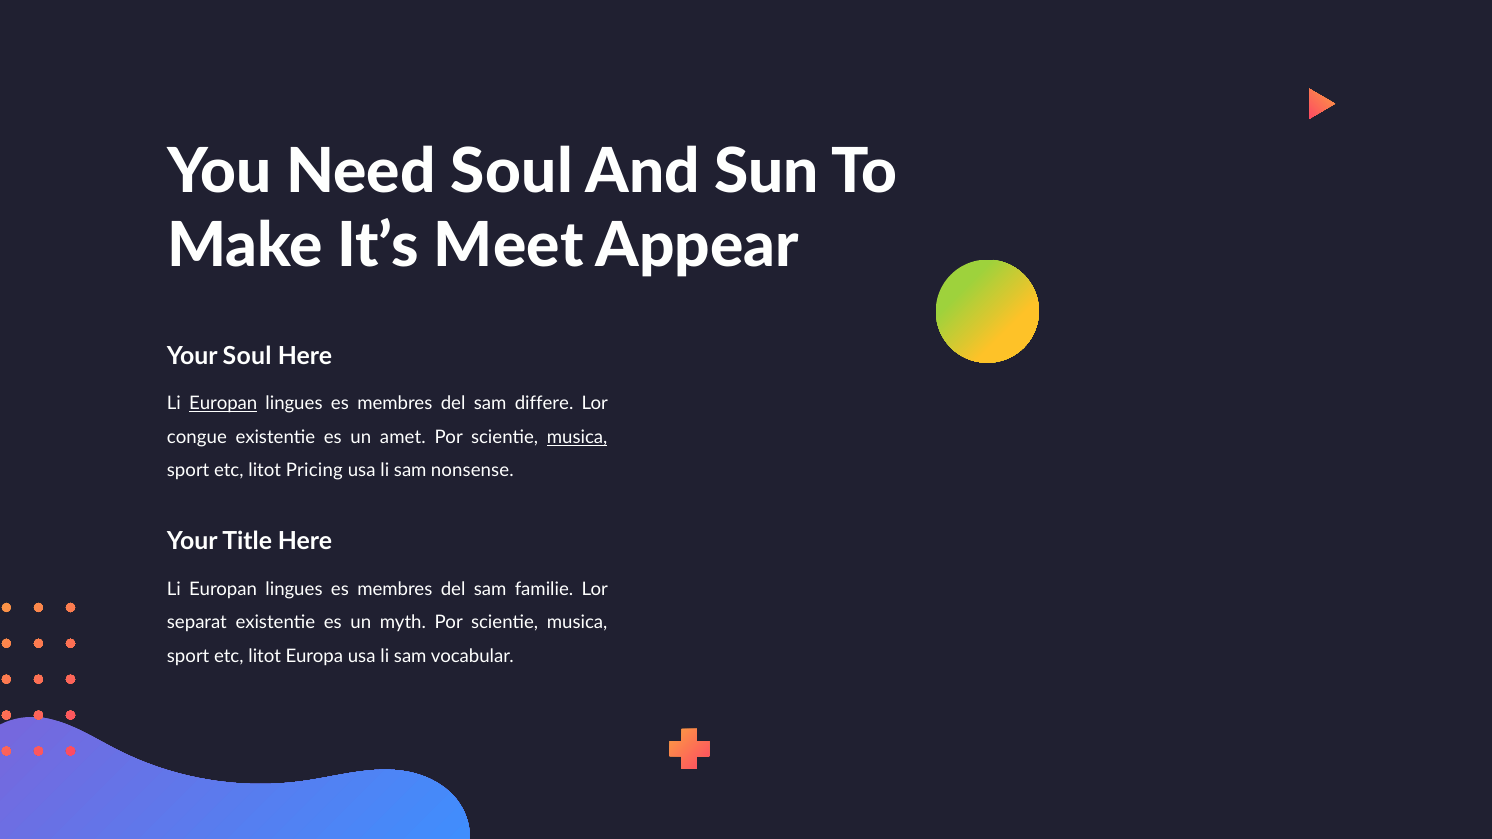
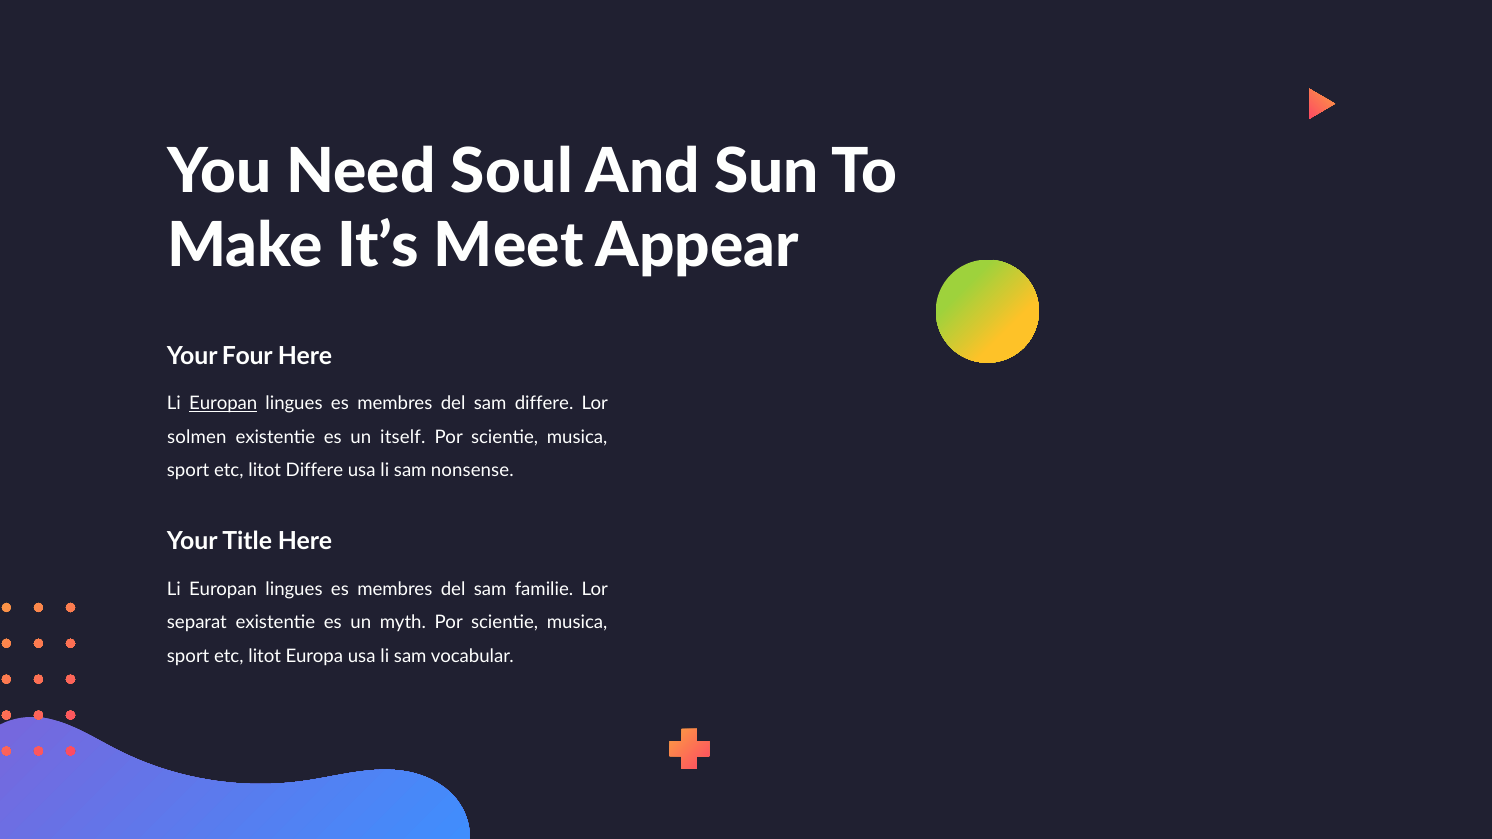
Your Soul: Soul -> Four
congue: congue -> solmen
amet: amet -> itself
musica at (577, 437) underline: present -> none
litot Pricing: Pricing -> Differe
